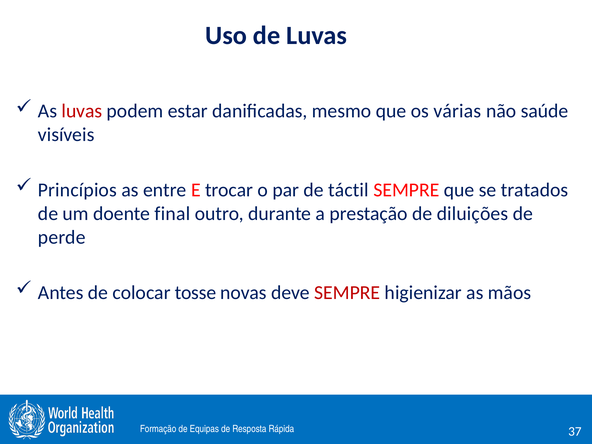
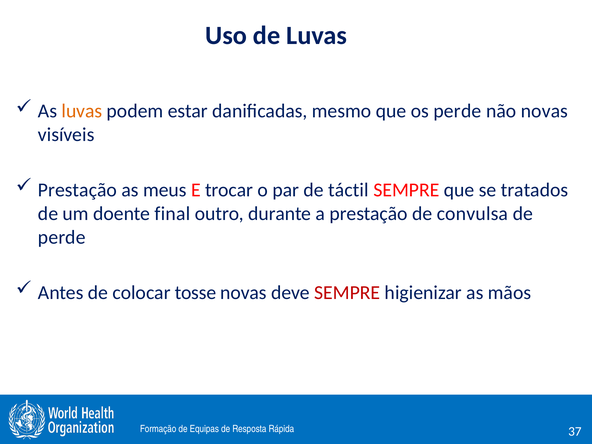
luvas at (82, 111) colour: red -> orange
os várias: várias -> perde
não saúde: saúde -> novas
Princípios at (77, 190): Princípios -> Prestação
entre: entre -> meus
diluições: diluições -> convulsa
